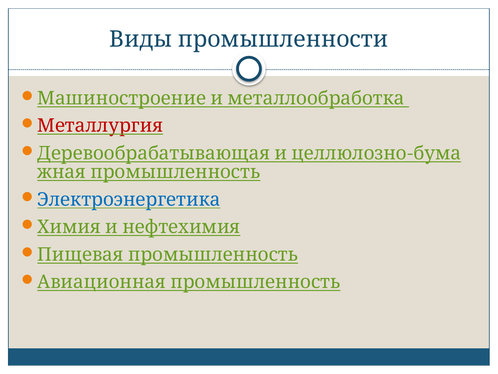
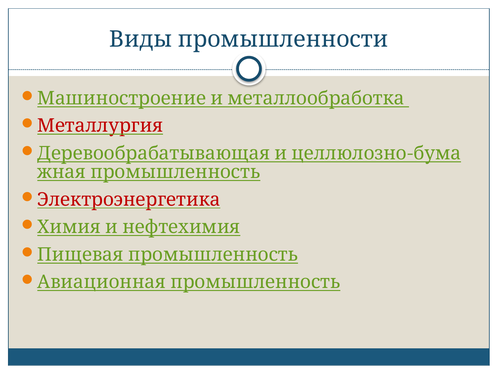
Электроэнергетика colour: blue -> red
